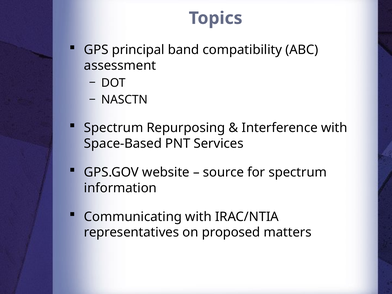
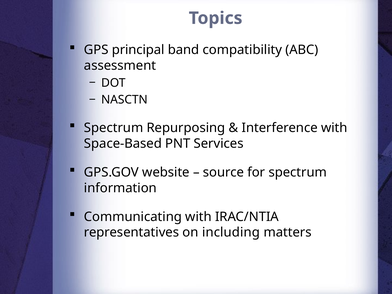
proposed: proposed -> including
